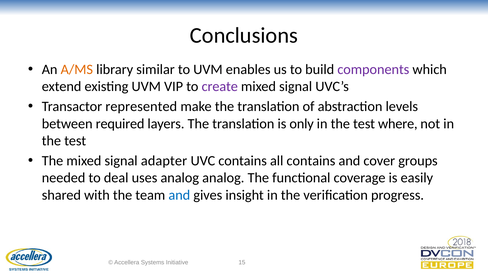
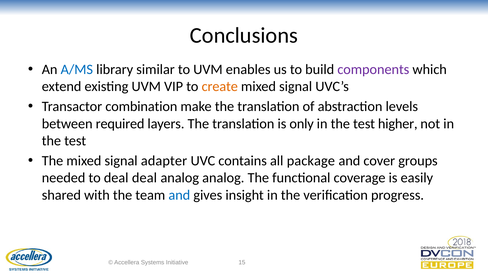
A/MS colour: orange -> blue
create colour: purple -> orange
represented: represented -> combination
where: where -> higher
all contains: contains -> package
deal uses: uses -> deal
